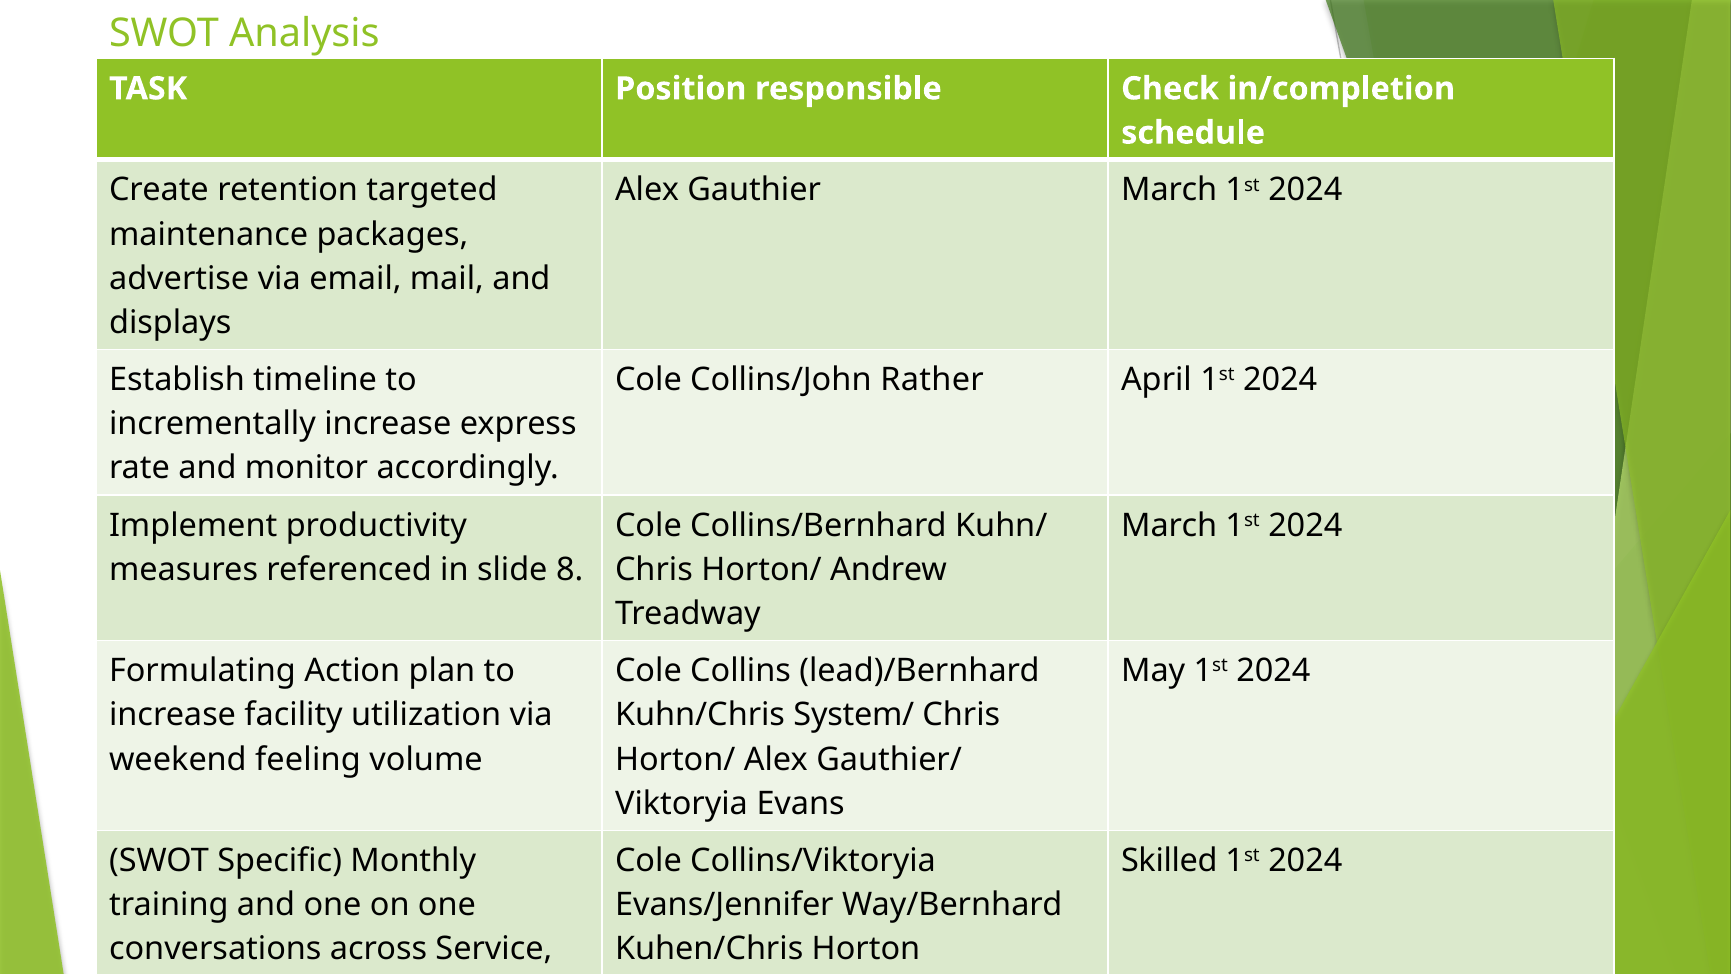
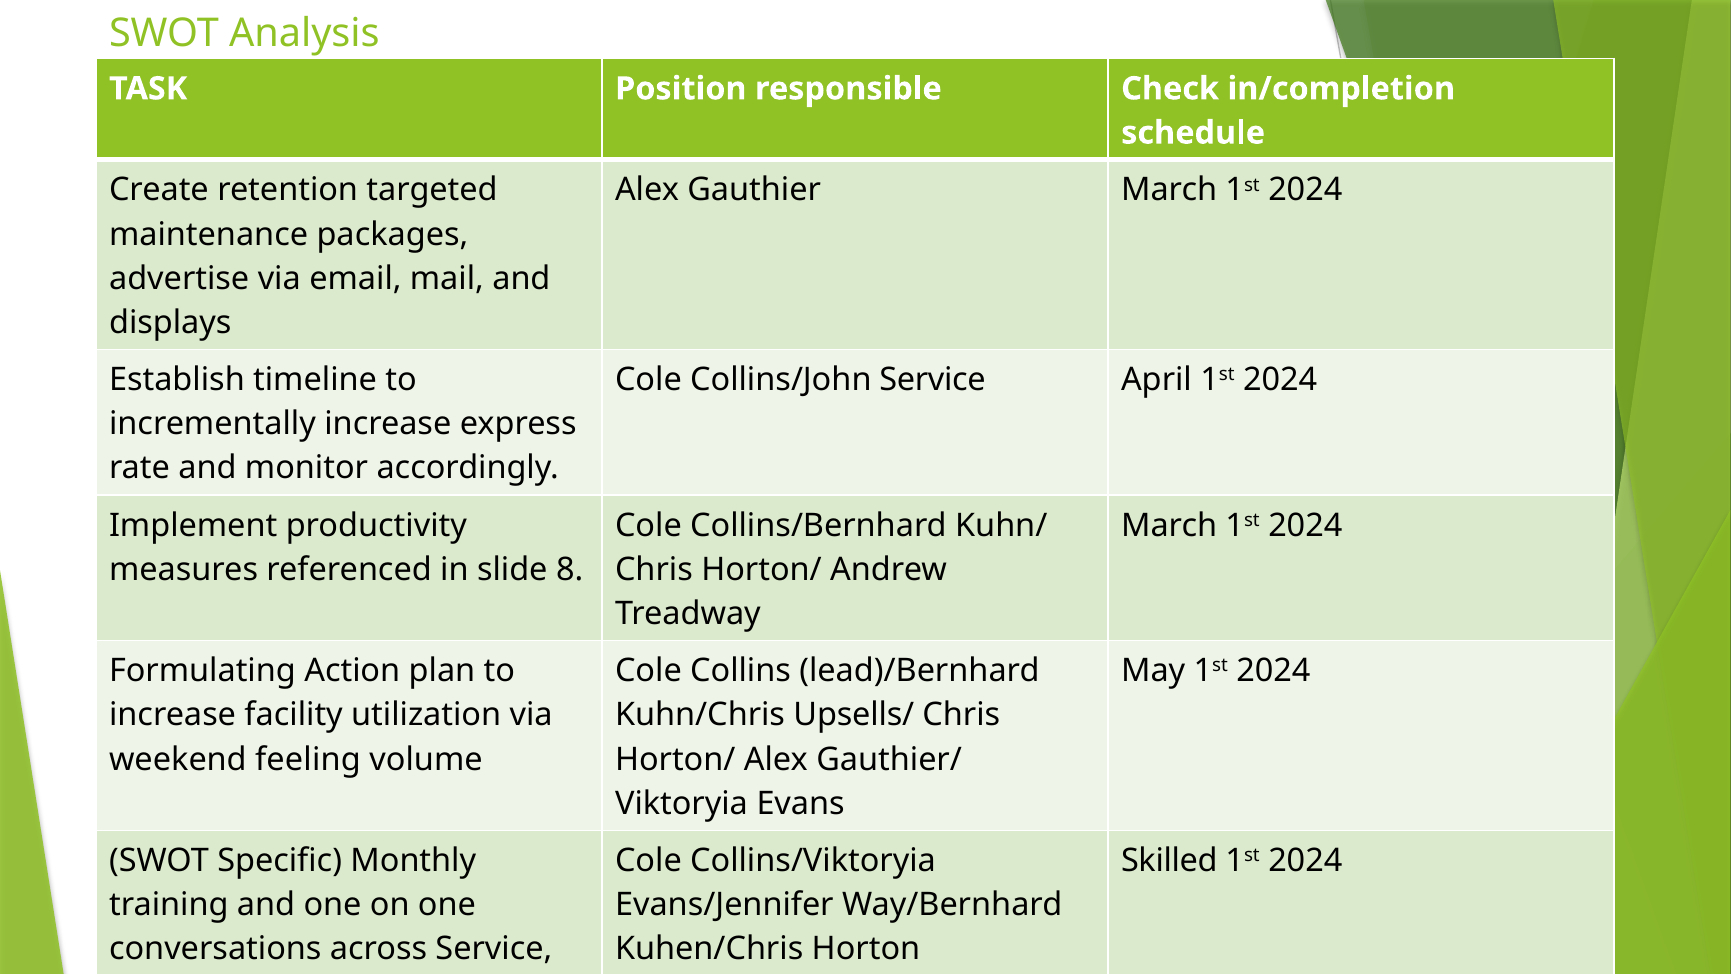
Collins/John Rather: Rather -> Service
System/: System/ -> Upsells/
